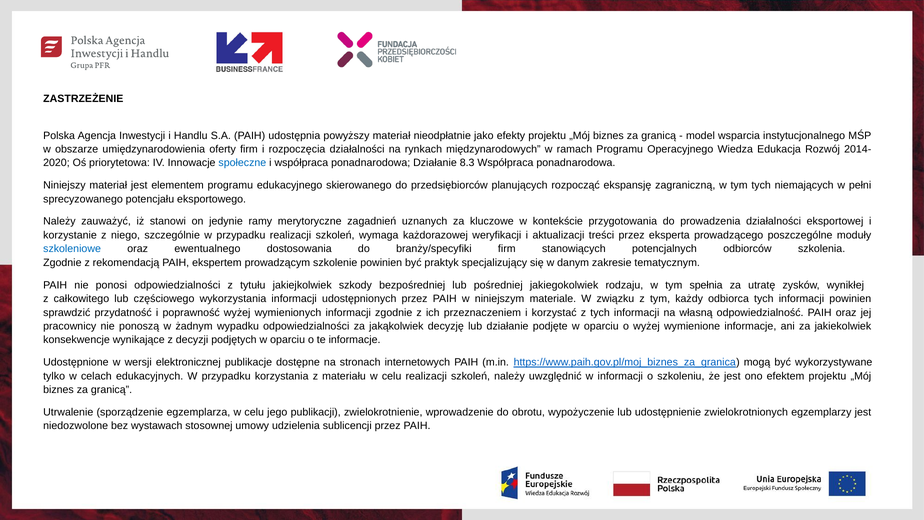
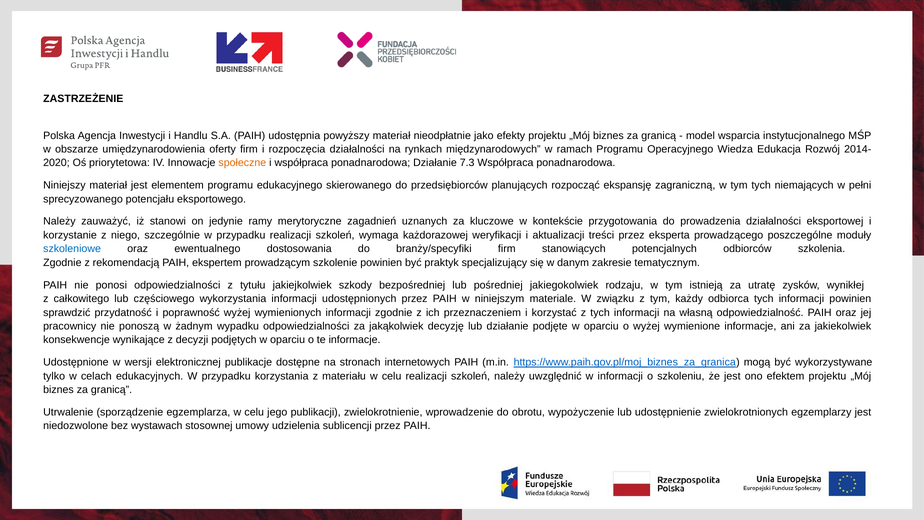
społeczne colour: blue -> orange
8.3: 8.3 -> 7.3
spełnia: spełnia -> istnieją
